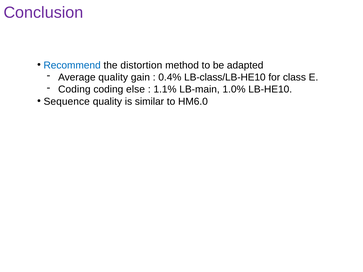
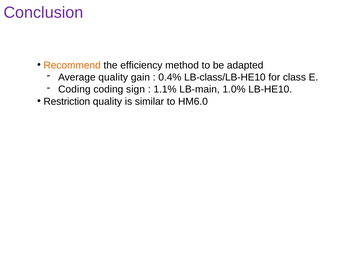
Recommend colour: blue -> orange
distortion: distortion -> efficiency
else: else -> sign
Sequence: Sequence -> Restriction
